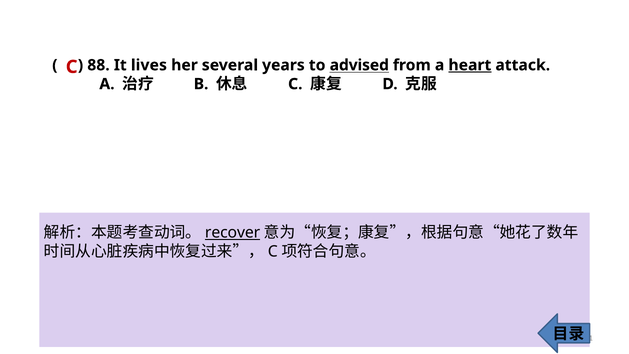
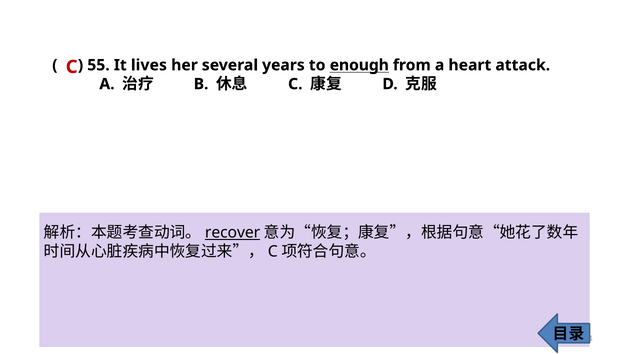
88: 88 -> 55
advised: advised -> enough
heart underline: present -> none
